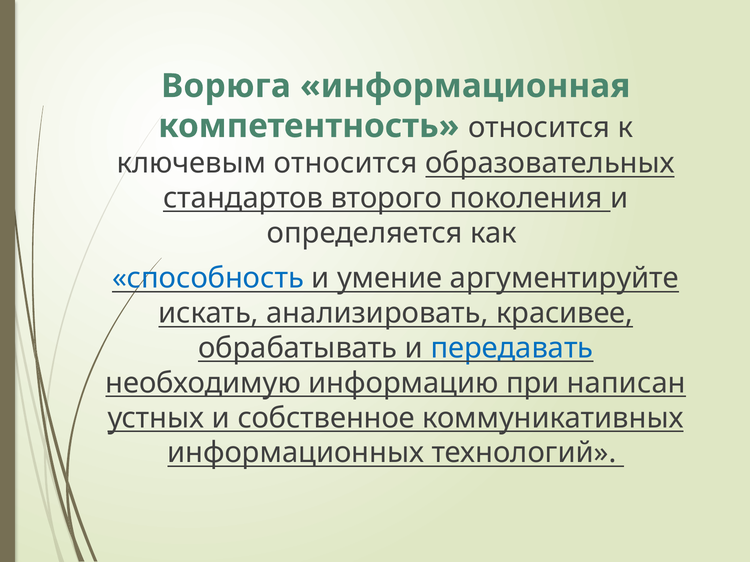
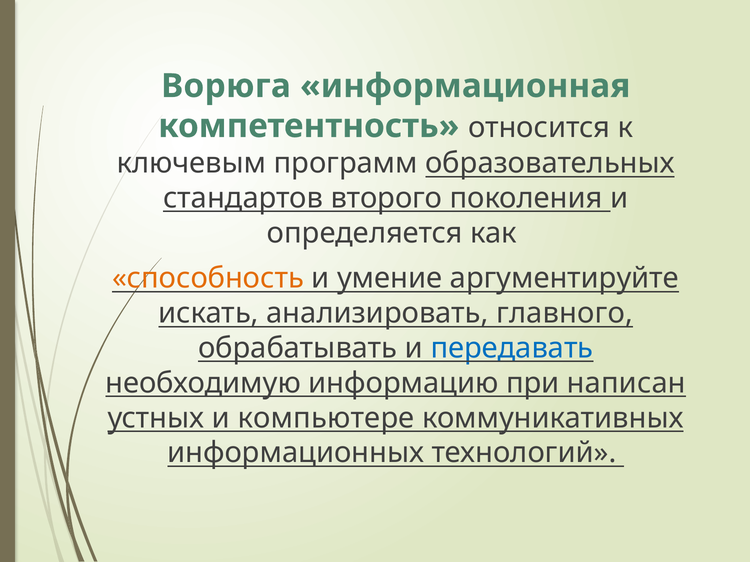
ключевым относится: относится -> программ
способность colour: blue -> orange
красивее: красивее -> главного
собственное: собственное -> компьютере
